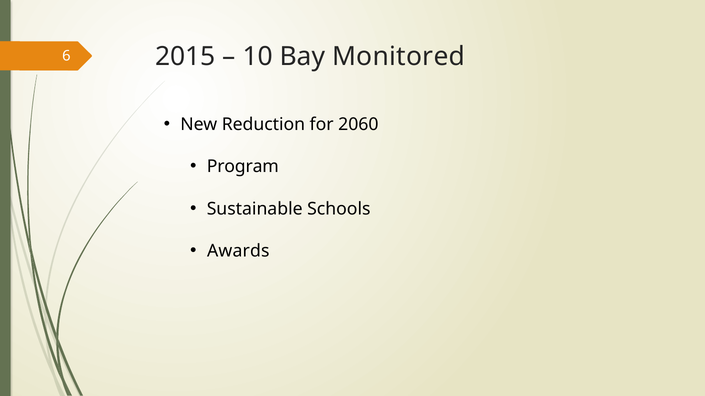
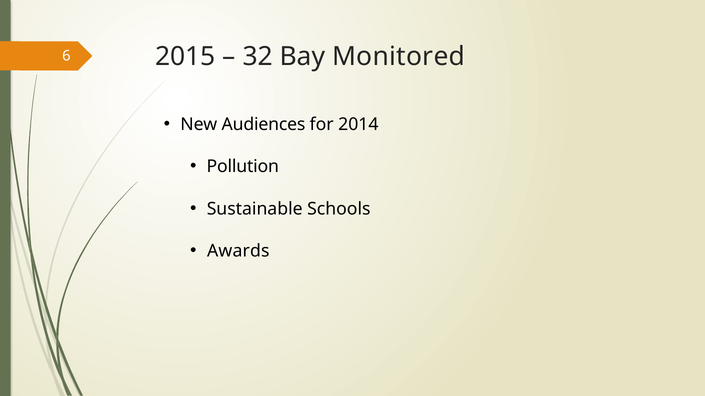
10: 10 -> 32
Reduction: Reduction -> Audiences
2060: 2060 -> 2014
Program: Program -> Pollution
